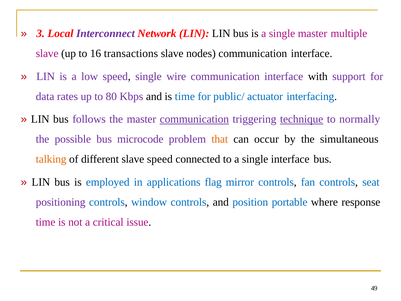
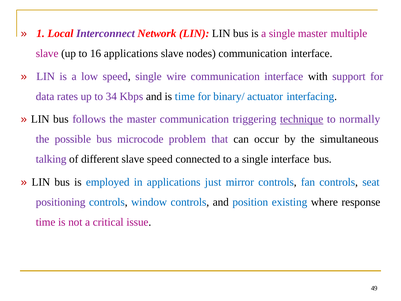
3: 3 -> 1
16 transactions: transactions -> applications
80: 80 -> 34
public/: public/ -> binary/
communication at (194, 119) underline: present -> none
that colour: orange -> purple
talking colour: orange -> purple
flag: flag -> just
portable: portable -> existing
